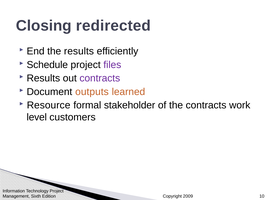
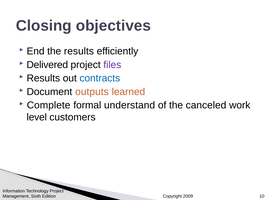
redirected: redirected -> objectives
Schedule: Schedule -> Delivered
contracts at (100, 78) colour: purple -> blue
Resource: Resource -> Complete
stakeholder: stakeholder -> understand
the contracts: contracts -> canceled
